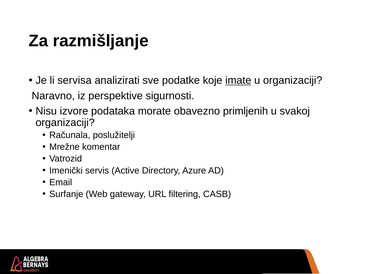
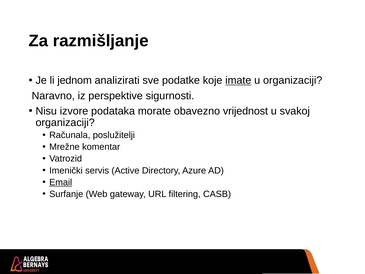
servisa: servisa -> jednom
primljenih: primljenih -> vrijednost
Email underline: none -> present
